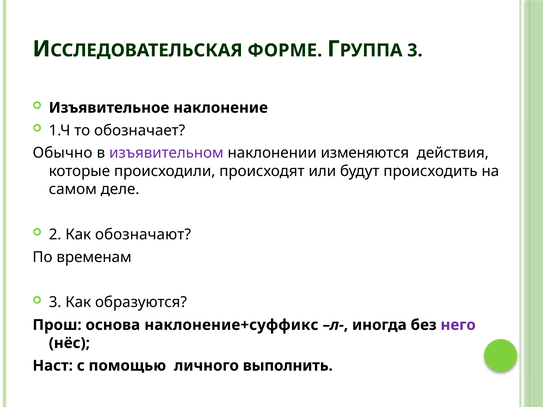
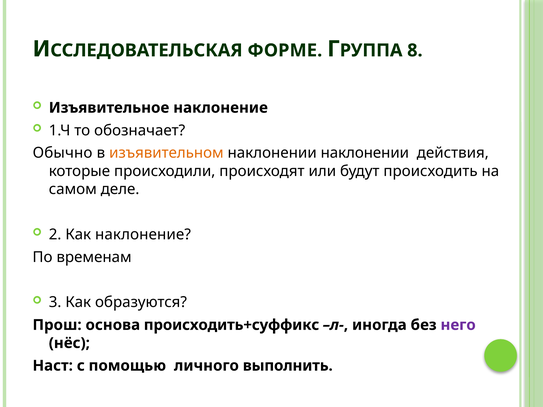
3 at (415, 50): 3 -> 8
изъявительном colour: purple -> orange
наклонении изменяются: изменяются -> наклонении
Как обозначают: обозначают -> наклонение
наклонение+суффикс: наклонение+суффикс -> происходить+суффикс
